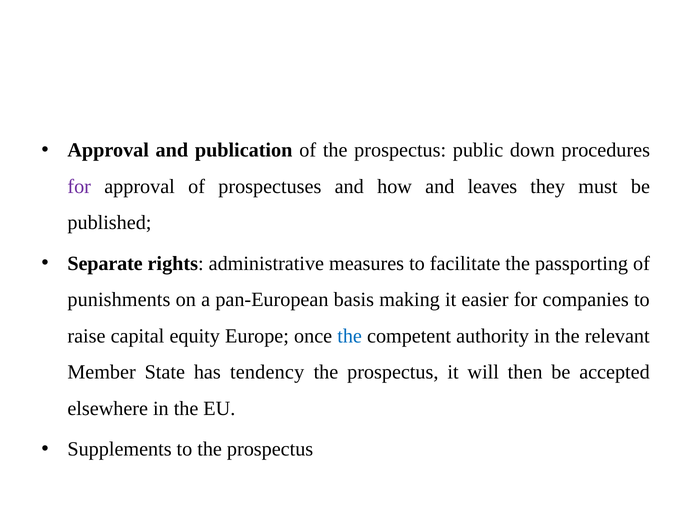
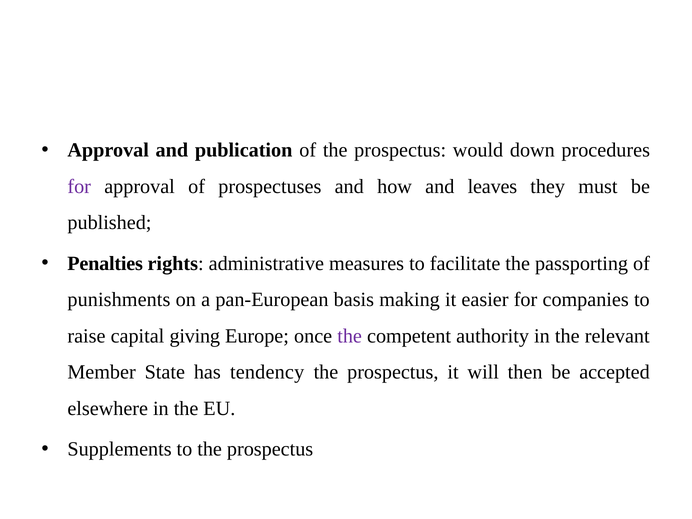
public: public -> would
Separate: Separate -> Penalties
equity: equity -> giving
the at (350, 336) colour: blue -> purple
